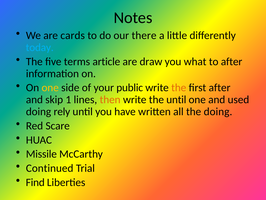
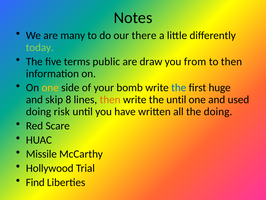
cards: cards -> many
today colour: light blue -> light green
article: article -> public
what: what -> from
to after: after -> then
public: public -> bomb
the at (179, 87) colour: orange -> blue
first after: after -> huge
1: 1 -> 8
rely: rely -> risk
Continued: Continued -> Hollywood
